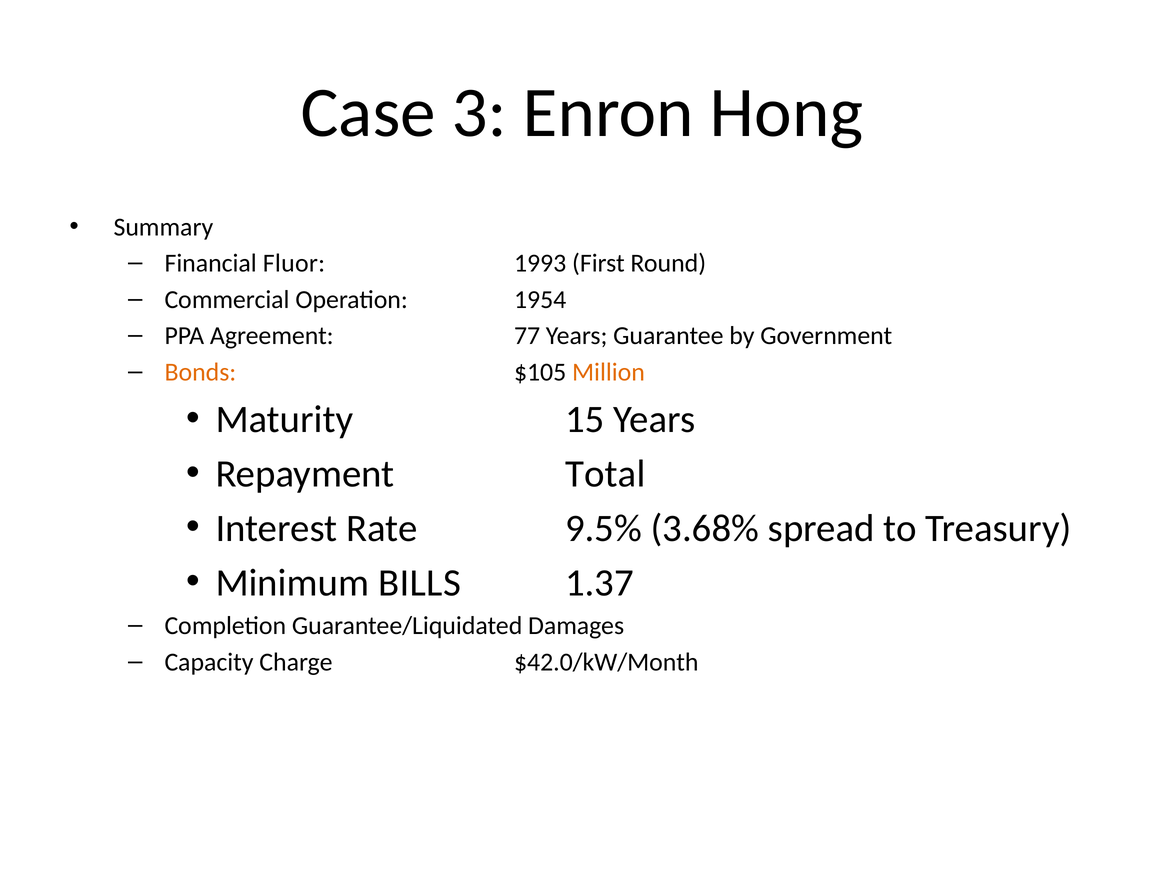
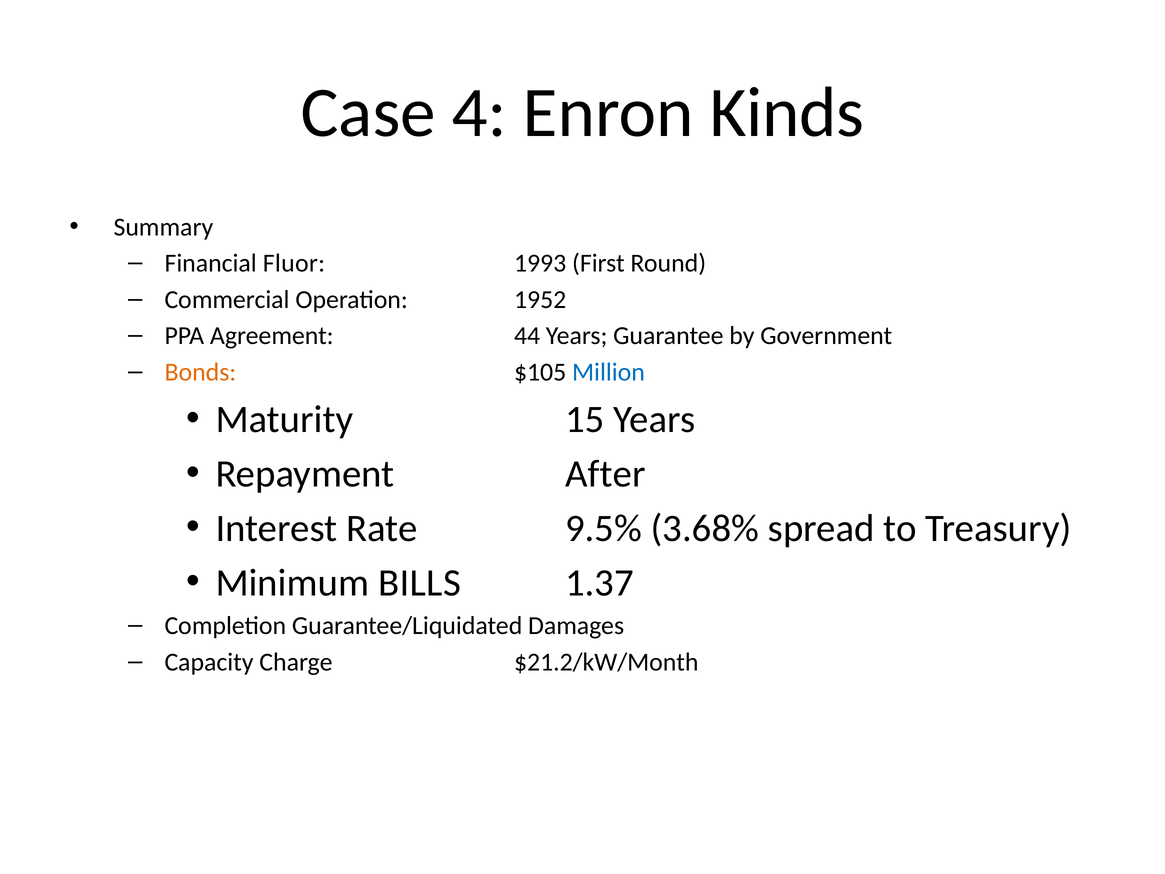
3: 3 -> 4
Hong: Hong -> Kinds
1954: 1954 -> 1952
77: 77 -> 44
Million colour: orange -> blue
Total: Total -> After
$42.0/kW/Month: $42.0/kW/Month -> $21.2/kW/Month
